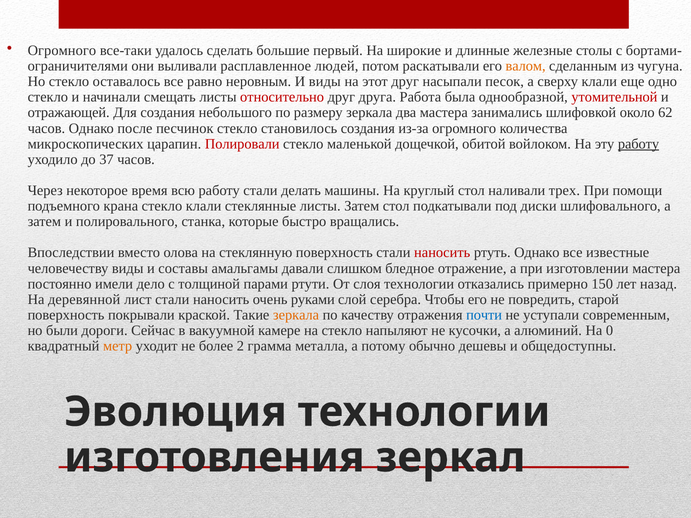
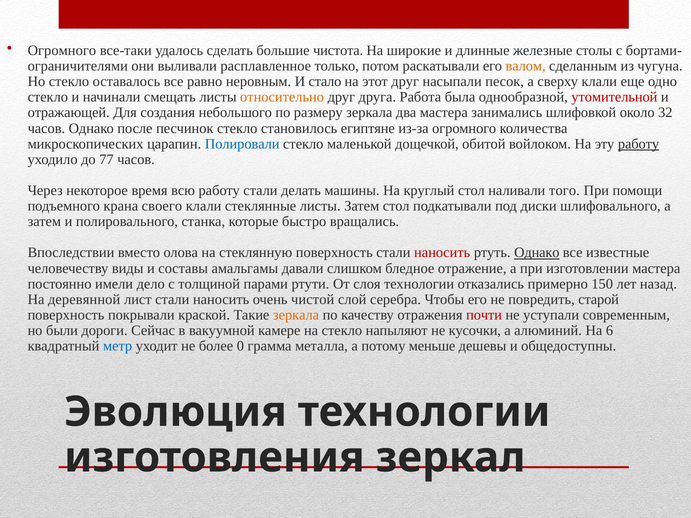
первый: первый -> чистота
людей: людей -> только
И виды: виды -> стало
относительно colour: red -> orange
62: 62 -> 32
становилось создания: создания -> египтяне
Полировали colour: red -> blue
37: 37 -> 77
трех: трех -> того
крана стекло: стекло -> своего
Однако at (537, 253) underline: none -> present
руками: руками -> чистой
почти colour: blue -> red
0: 0 -> 6
метр colour: orange -> blue
2: 2 -> 0
обычно: обычно -> меньше
